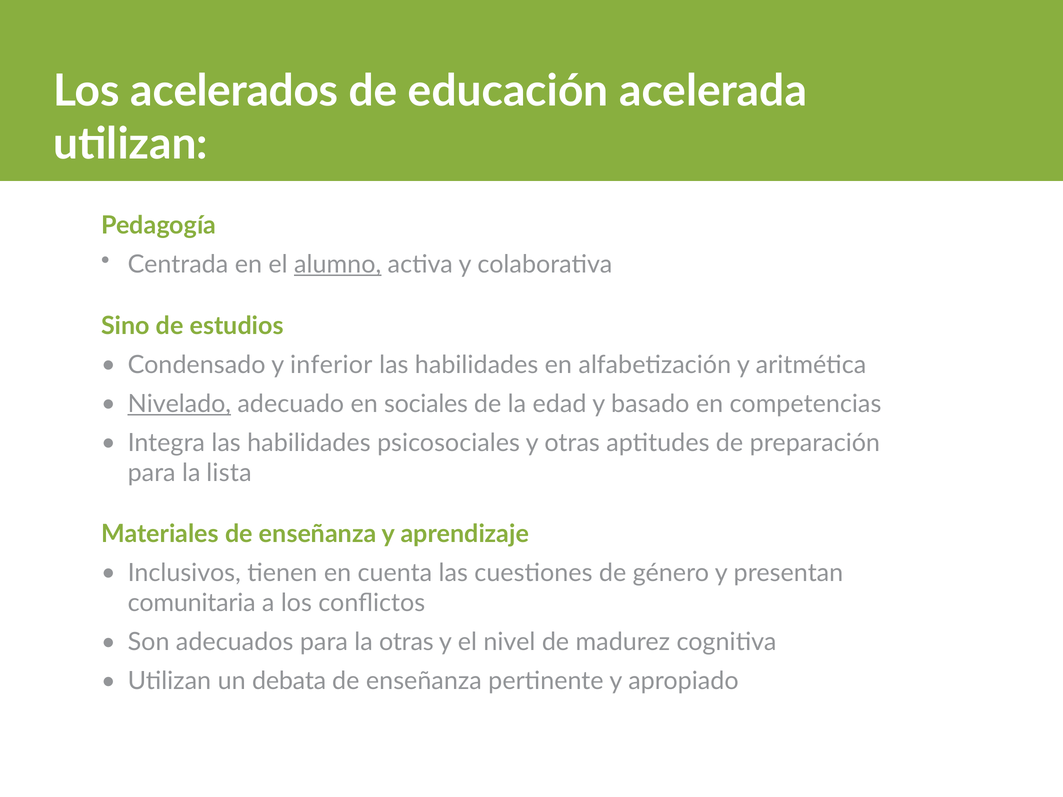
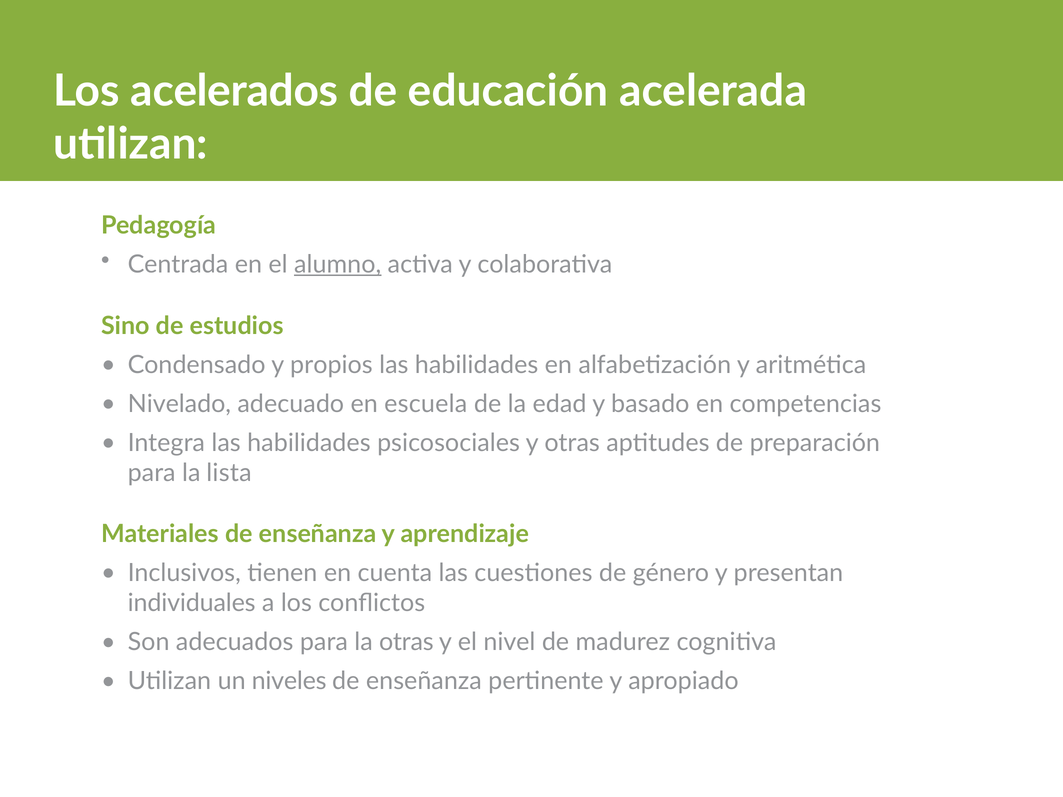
inferior: inferior -> propios
Nivelado underline: present -> none
sociales: sociales -> escuela
comunitaria: comunitaria -> individuales
debata: debata -> niveles
